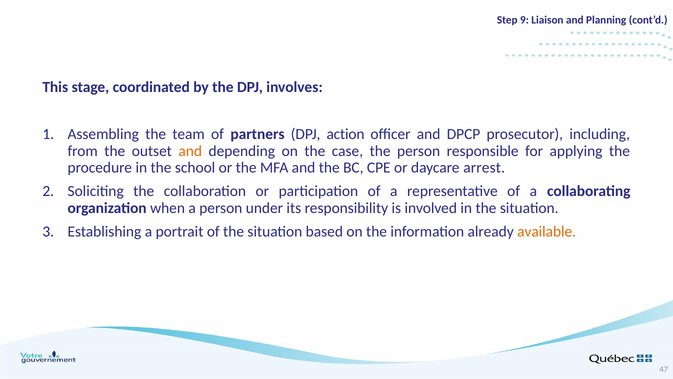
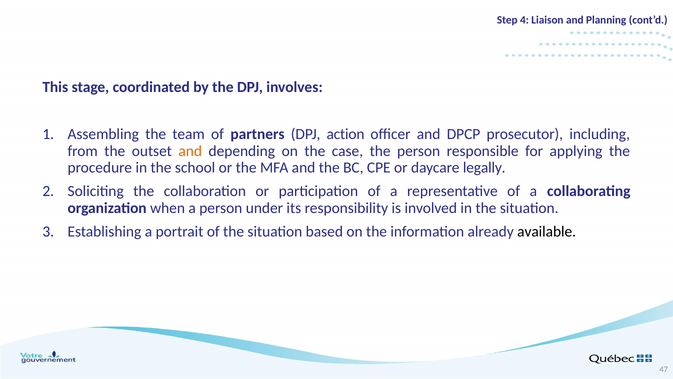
9: 9 -> 4
arrest: arrest -> legally
available colour: orange -> black
